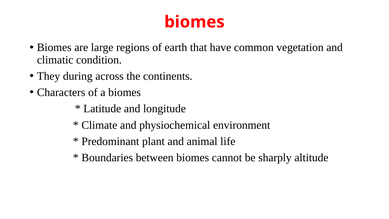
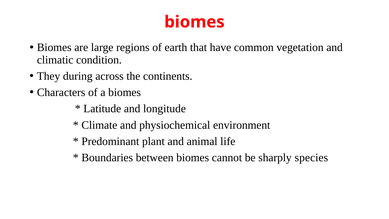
altitude: altitude -> species
